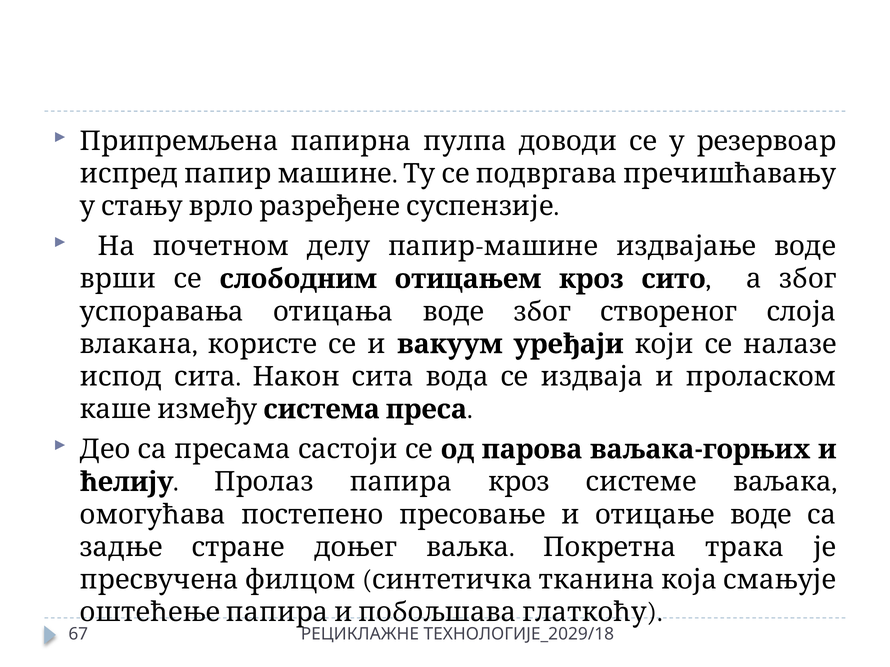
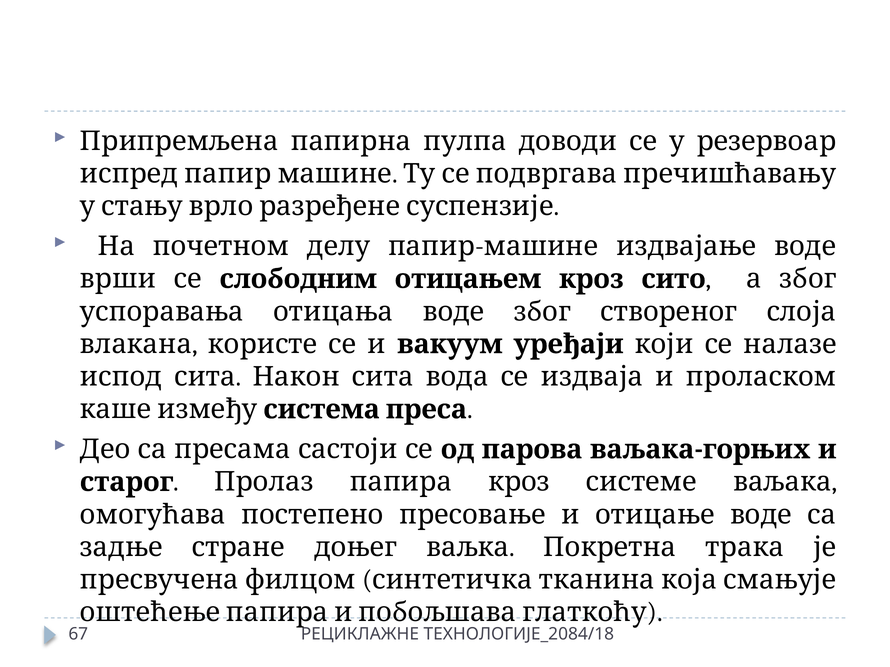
ћелију: ћелију -> старог
ТЕХНОЛОГИЈЕ_2029/18: ТЕХНОЛОГИЈЕ_2029/18 -> ТЕХНОЛОГИЈЕ_2084/18
